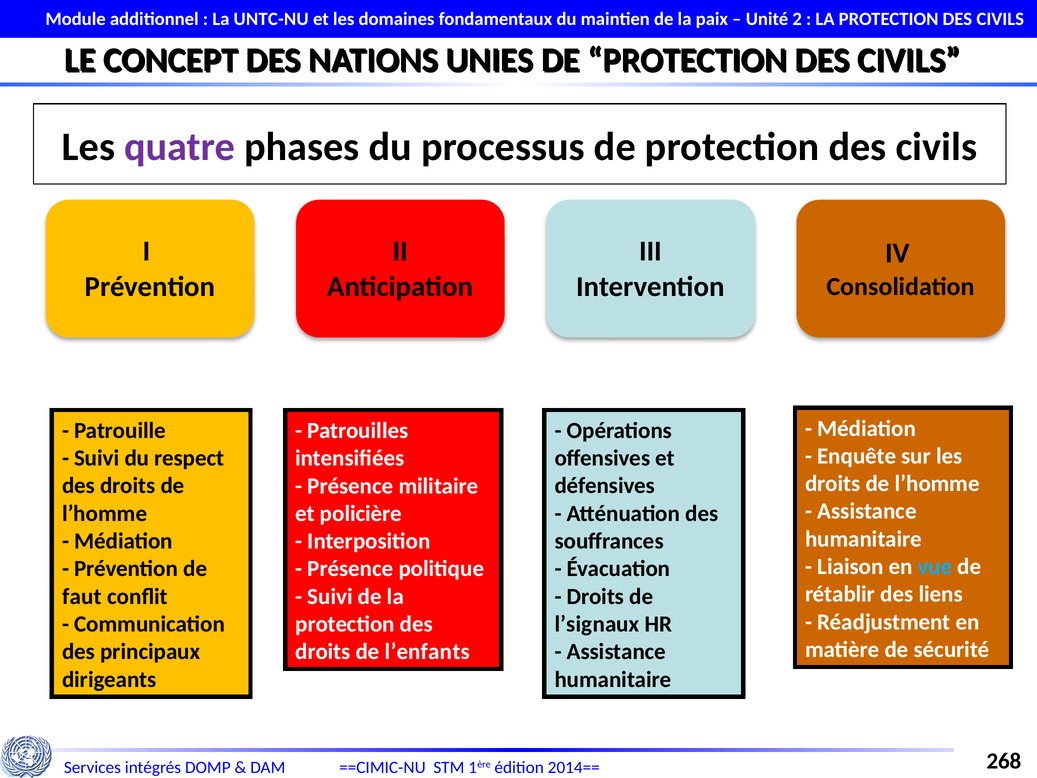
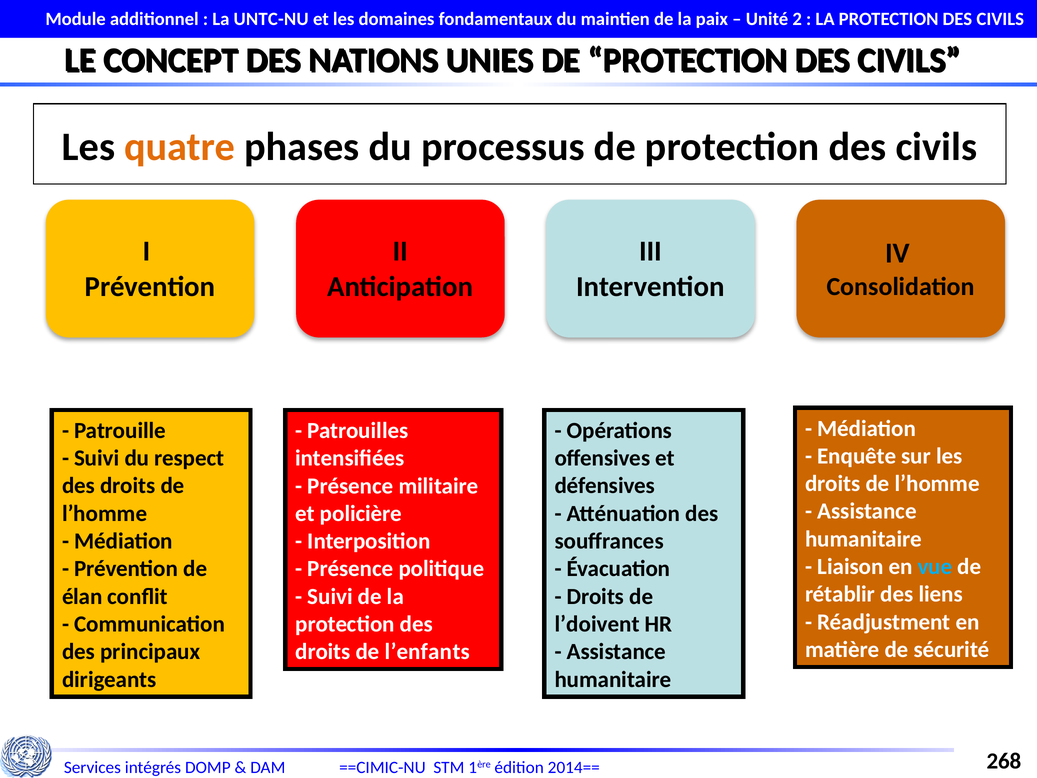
quatre colour: purple -> orange
faut: faut -> élan
l’signaux: l’signaux -> l’doivent
